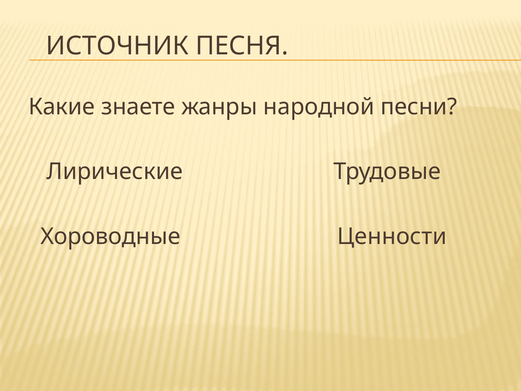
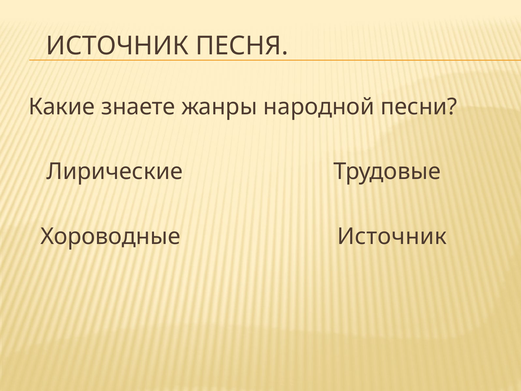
Хороводные Ценности: Ценности -> Источник
